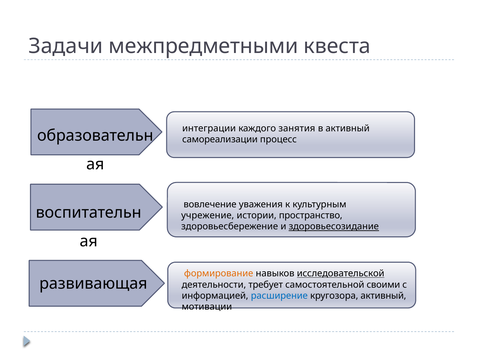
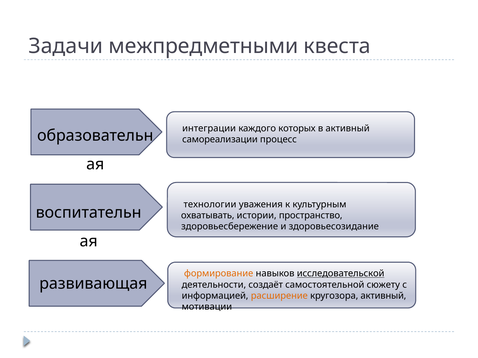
занятия: занятия -> которых
вовлечение: вовлечение -> технологии
учрежение: учрежение -> охватывать
здоровьесозидание underline: present -> none
требует: требует -> создаёт
своими: своими -> сюжету
расширение colour: blue -> orange
